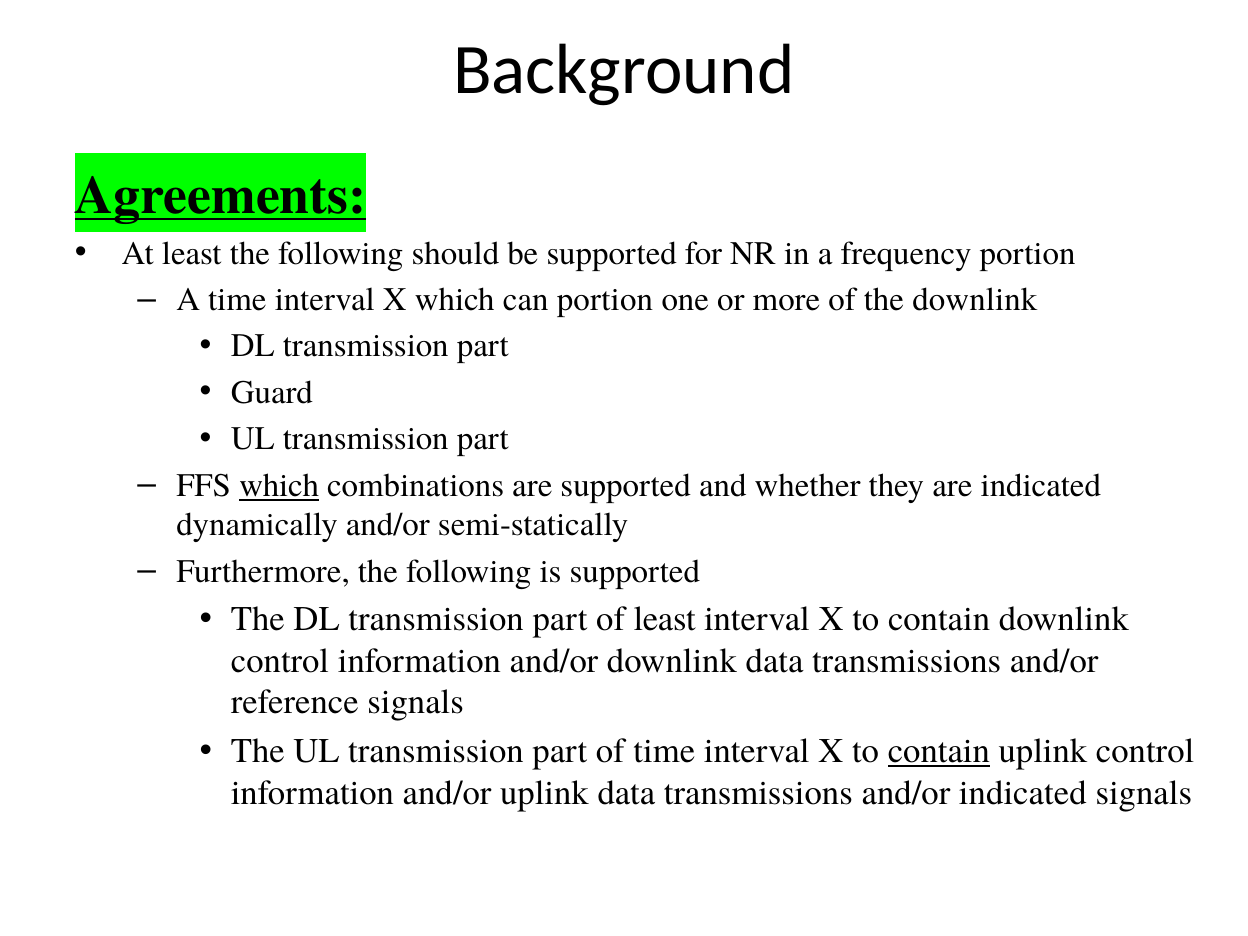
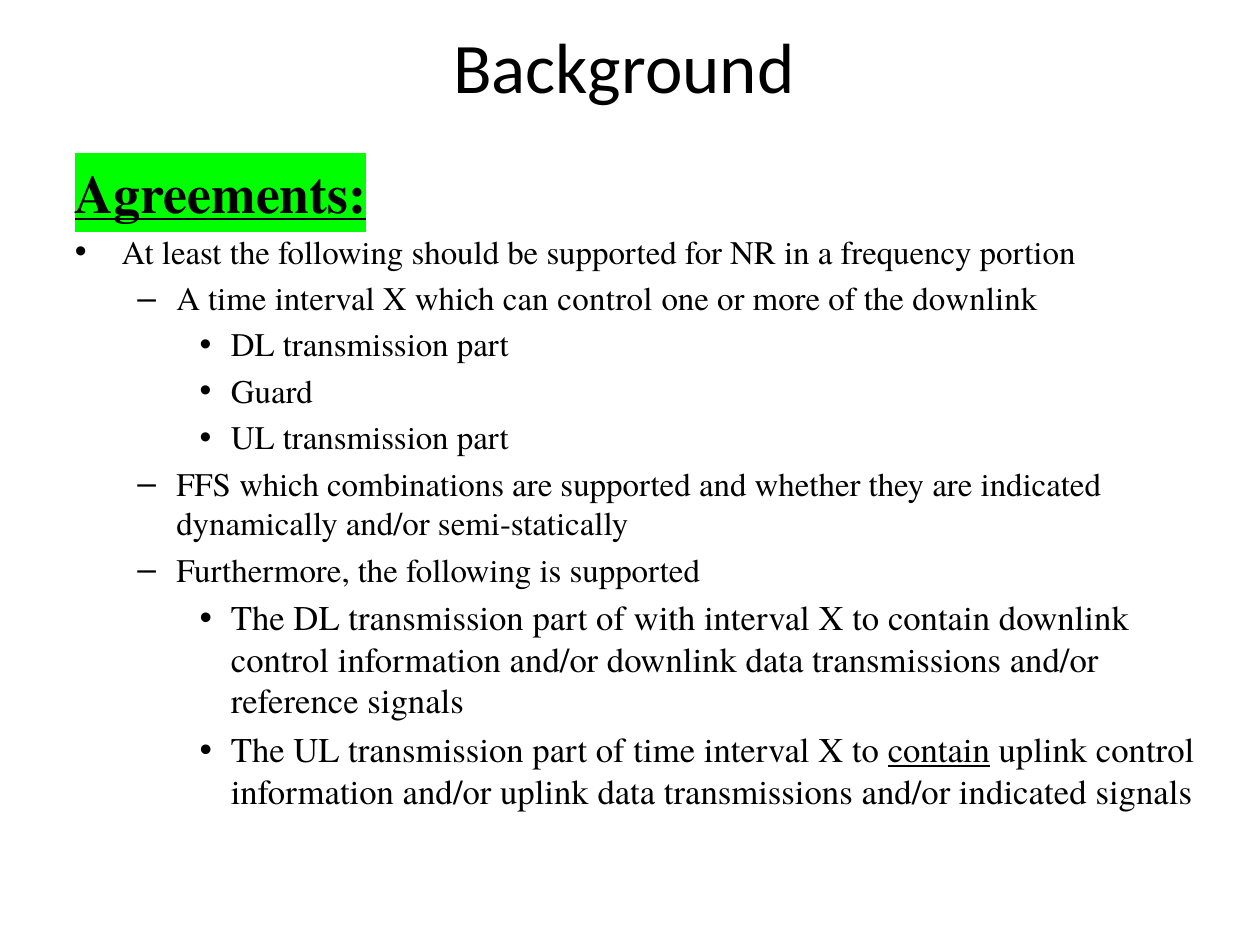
can portion: portion -> control
which at (279, 485) underline: present -> none
of least: least -> with
